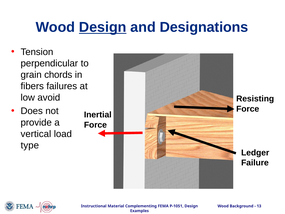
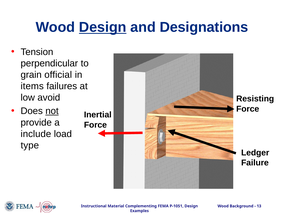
chords: chords -> official
fibers: fibers -> items
not underline: none -> present
vertical: vertical -> include
